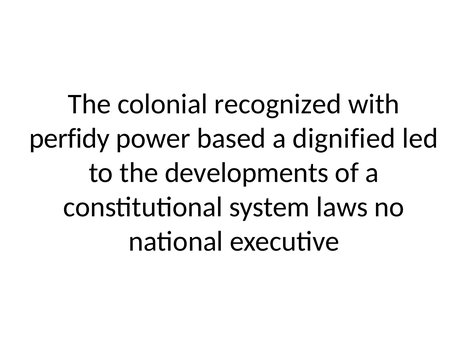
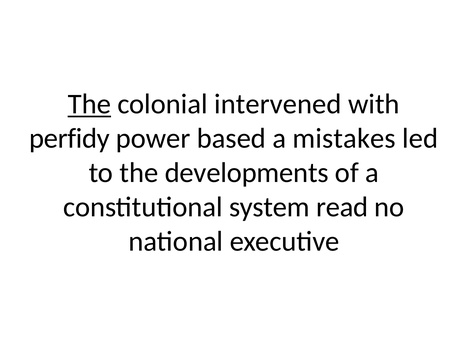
The at (89, 104) underline: none -> present
recognized: recognized -> intervened
dignified: dignified -> mistakes
laws: laws -> read
